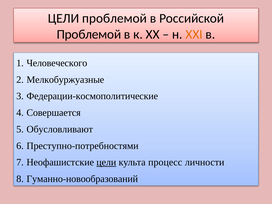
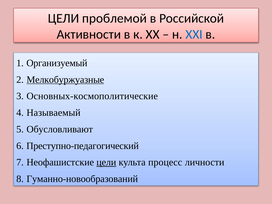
Проблемой at (89, 34): Проблемой -> Активности
XXI colour: orange -> blue
Человеческого: Человеческого -> Организуемый
Мелкобуржуазные underline: none -> present
Федерации-космополитические: Федерации-космополитические -> Основных-космополитические
Совершается: Совершается -> Называемый
Преступно-потребностями: Преступно-потребностями -> Преступно-педагогический
